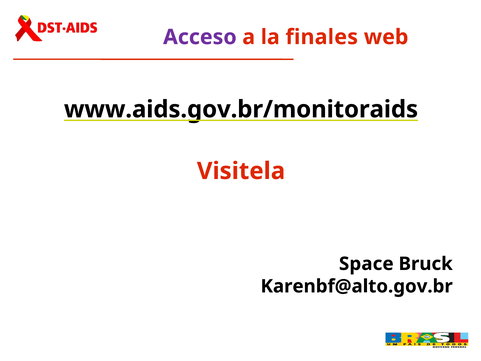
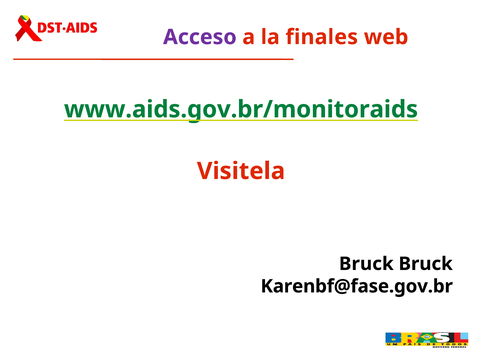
www.aids.gov.br/monitoraids colour: black -> green
Space at (366, 264): Space -> Bruck
Karenbf@alto.gov.br: Karenbf@alto.gov.br -> Karenbf@fase.gov.br
